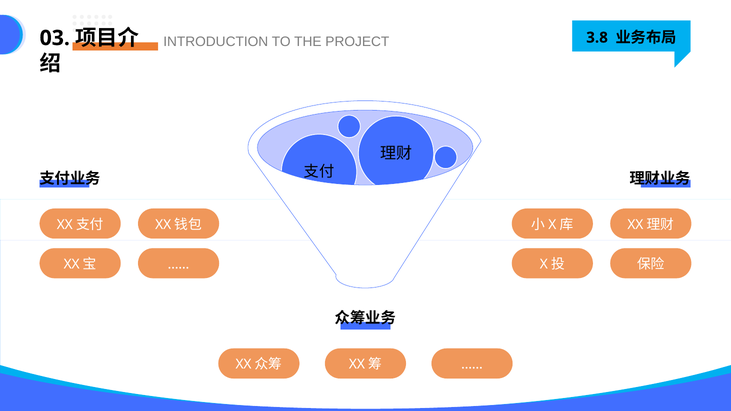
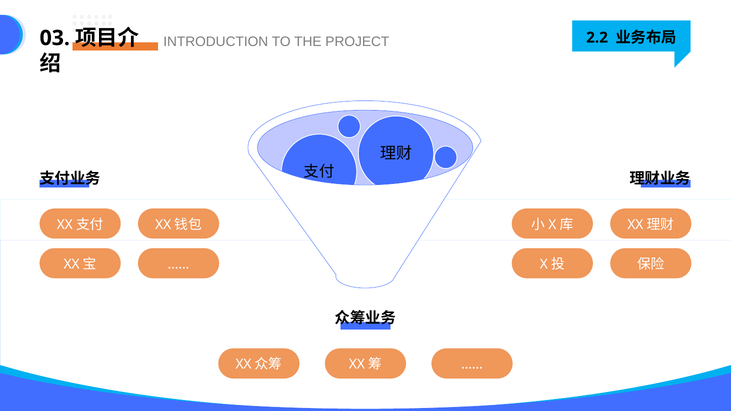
3.8: 3.8 -> 2.2
